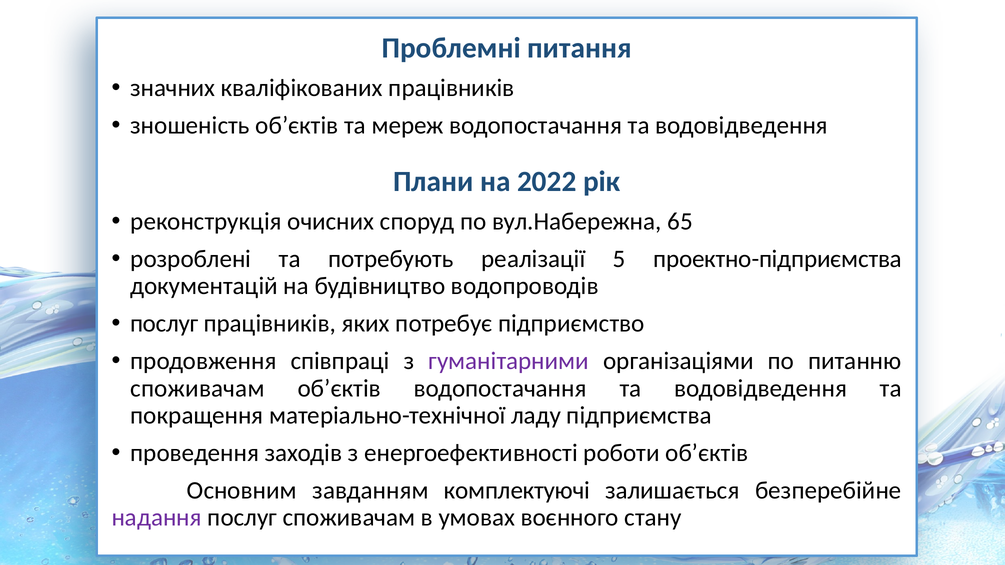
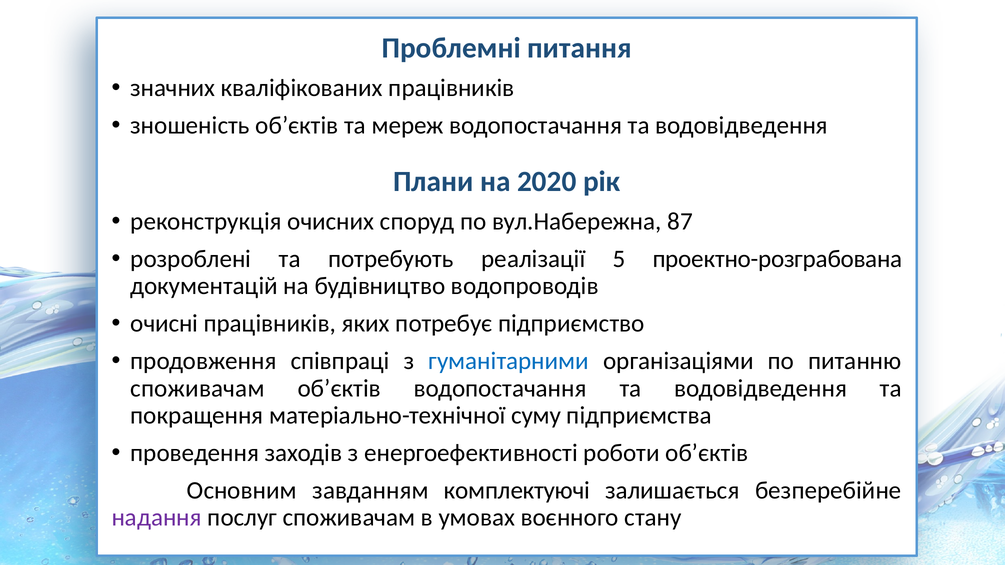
2022: 2022 -> 2020
65: 65 -> 87
проектно-підприємства: проектно-підприємства -> проектно-розграбована
послуг at (164, 324): послуг -> очисні
гуманітарними colour: purple -> blue
ладу: ладу -> суму
